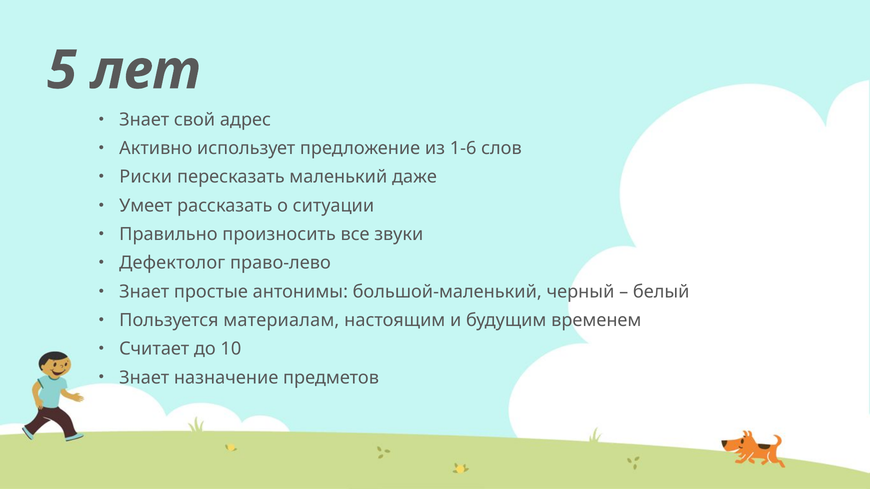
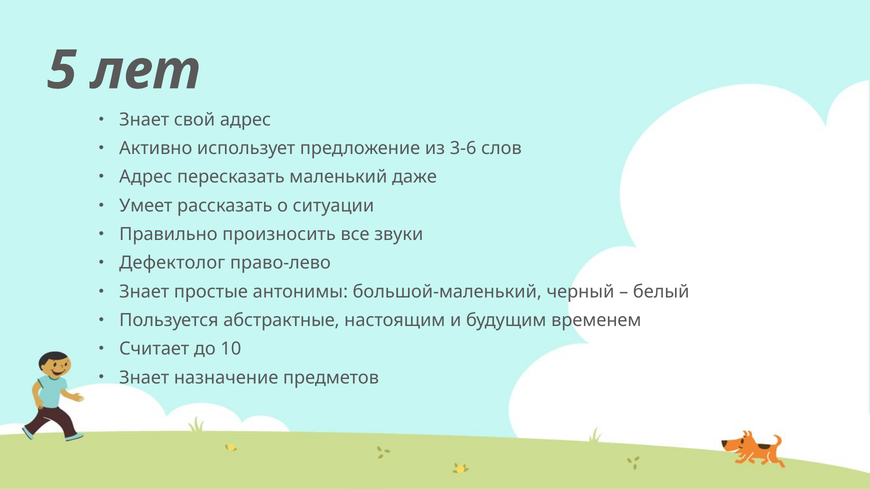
1-6: 1-6 -> 3-6
Риски at (146, 177): Риски -> Адрес
материалам: материалам -> абстрактные
